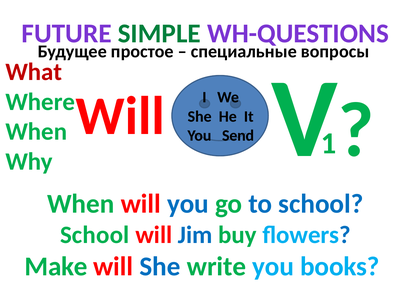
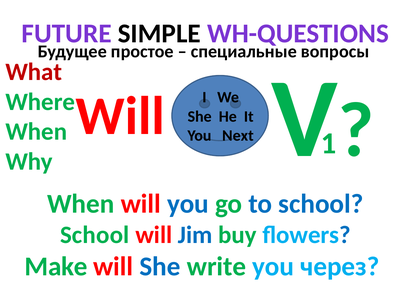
SIMPLE colour: green -> black
Send: Send -> Next
books: books -> через
